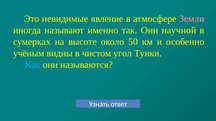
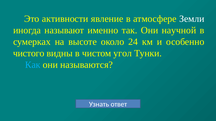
невидимые: невидимые -> активности
Земли colour: pink -> white
50: 50 -> 24
учёным: учёным -> чистого
